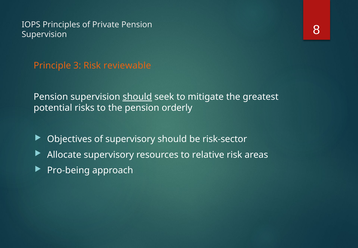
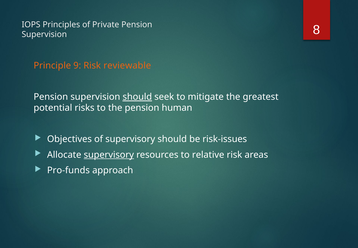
3: 3 -> 9
orderly: orderly -> human
risk-sector: risk-sector -> risk-issues
supervisory at (109, 155) underline: none -> present
Pro-being: Pro-being -> Pro-funds
